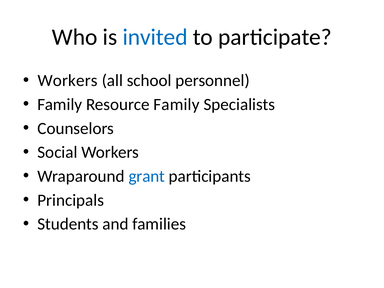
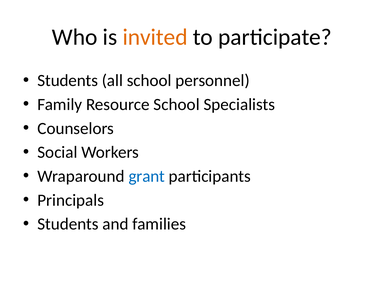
invited colour: blue -> orange
Workers at (68, 81): Workers -> Students
Resource Family: Family -> School
